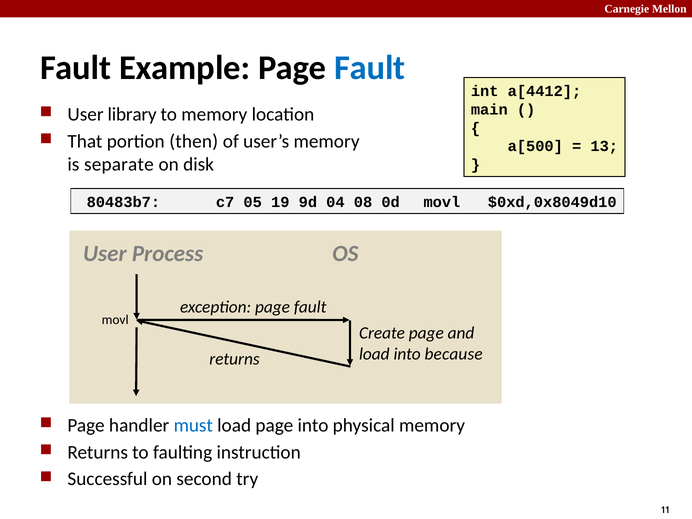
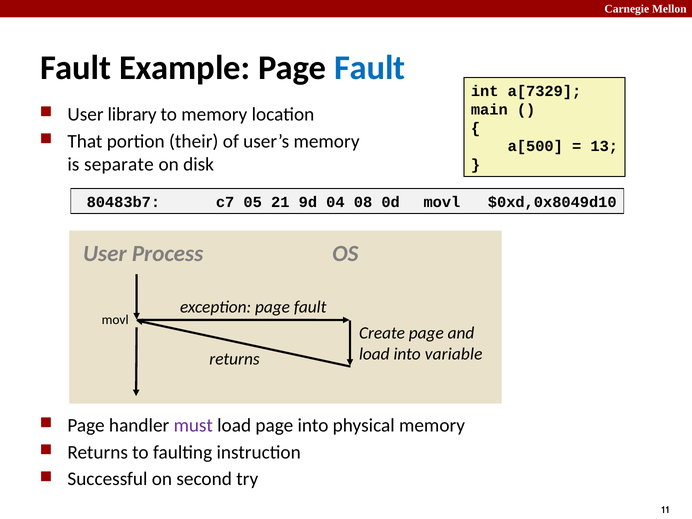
a[4412: a[4412 -> a[7329
then: then -> their
19: 19 -> 21
because: because -> variable
must colour: blue -> purple
